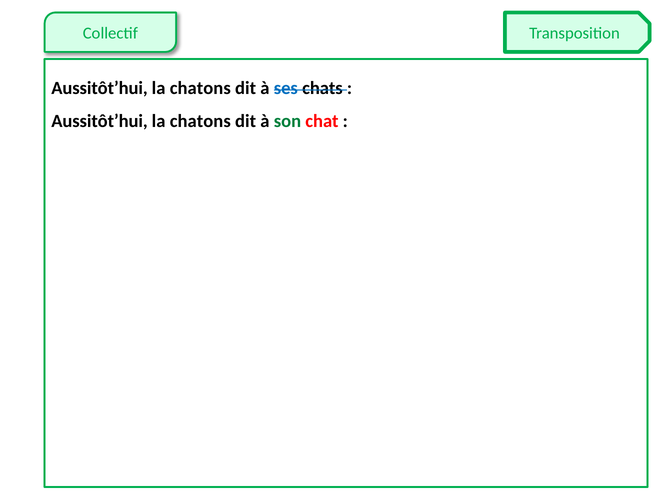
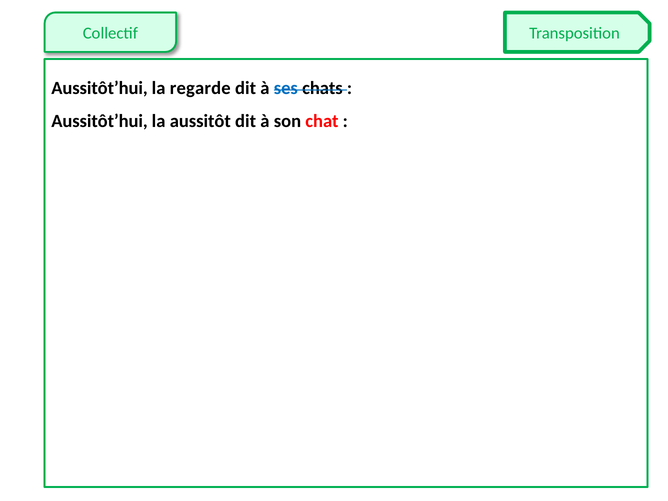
chatons at (200, 88): chatons -> regarde
chatons at (200, 121): chatons -> aussitôt
son colour: green -> black
